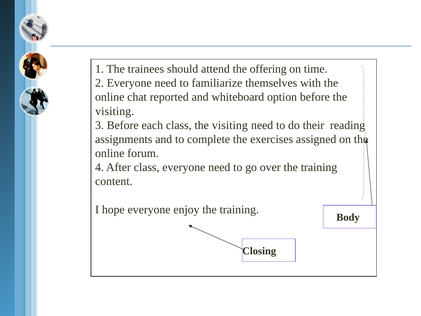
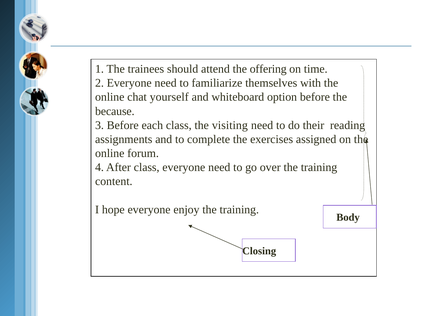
reported: reported -> yourself
visiting at (115, 111): visiting -> because
